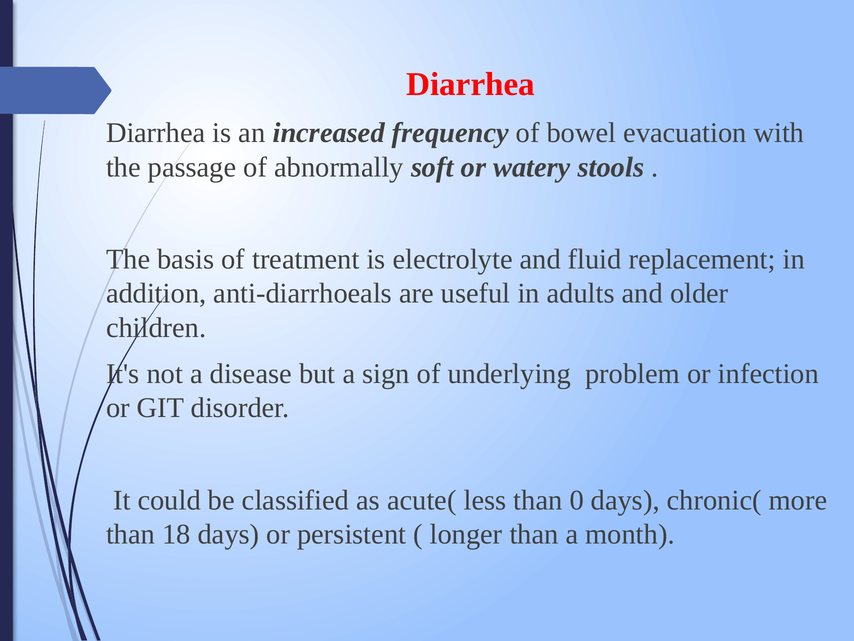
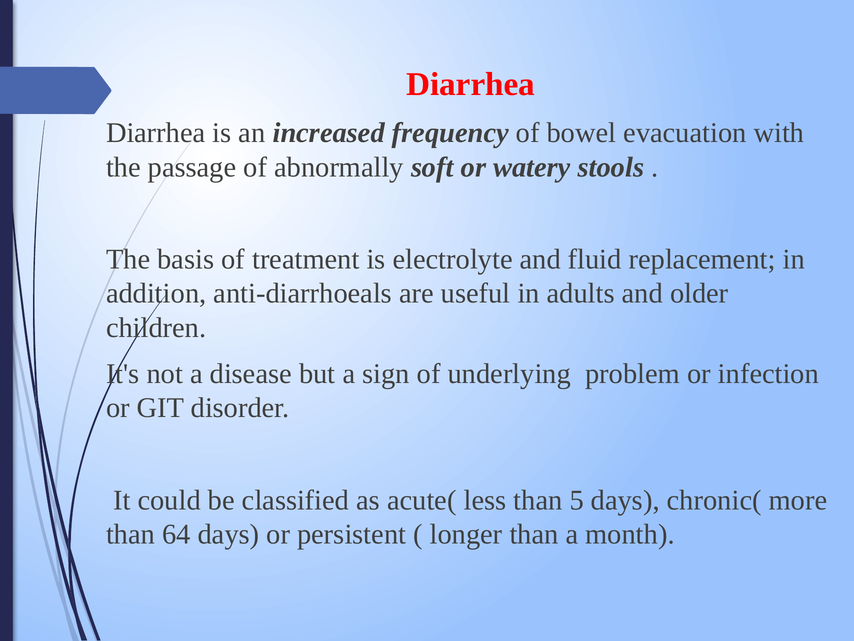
0: 0 -> 5
18: 18 -> 64
